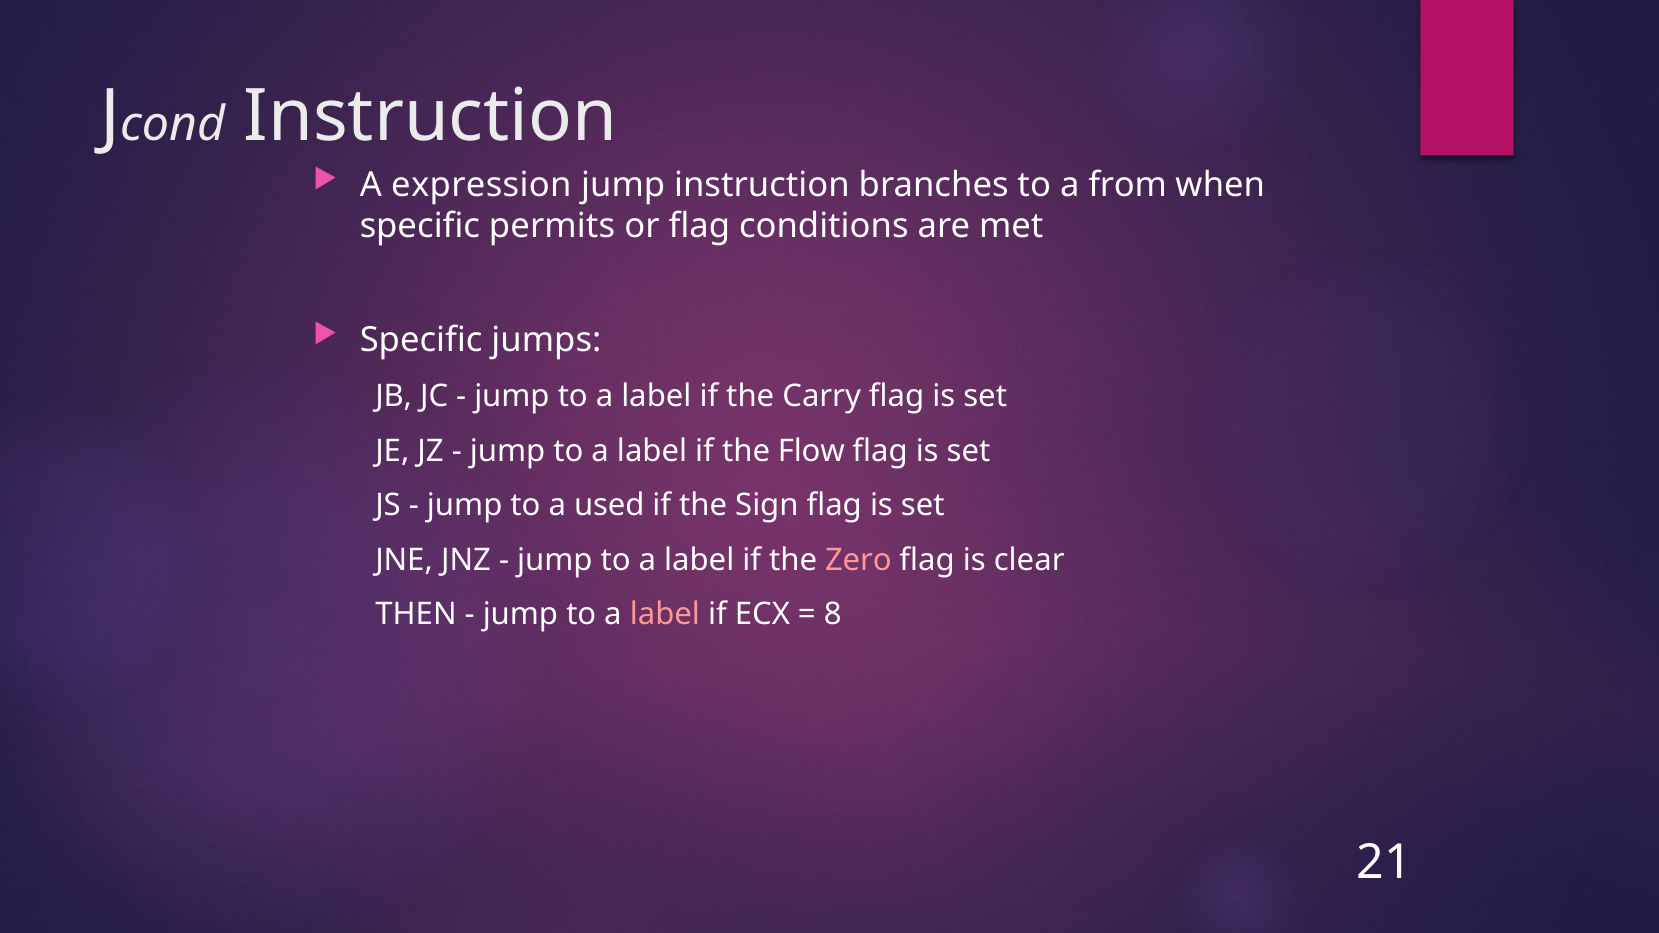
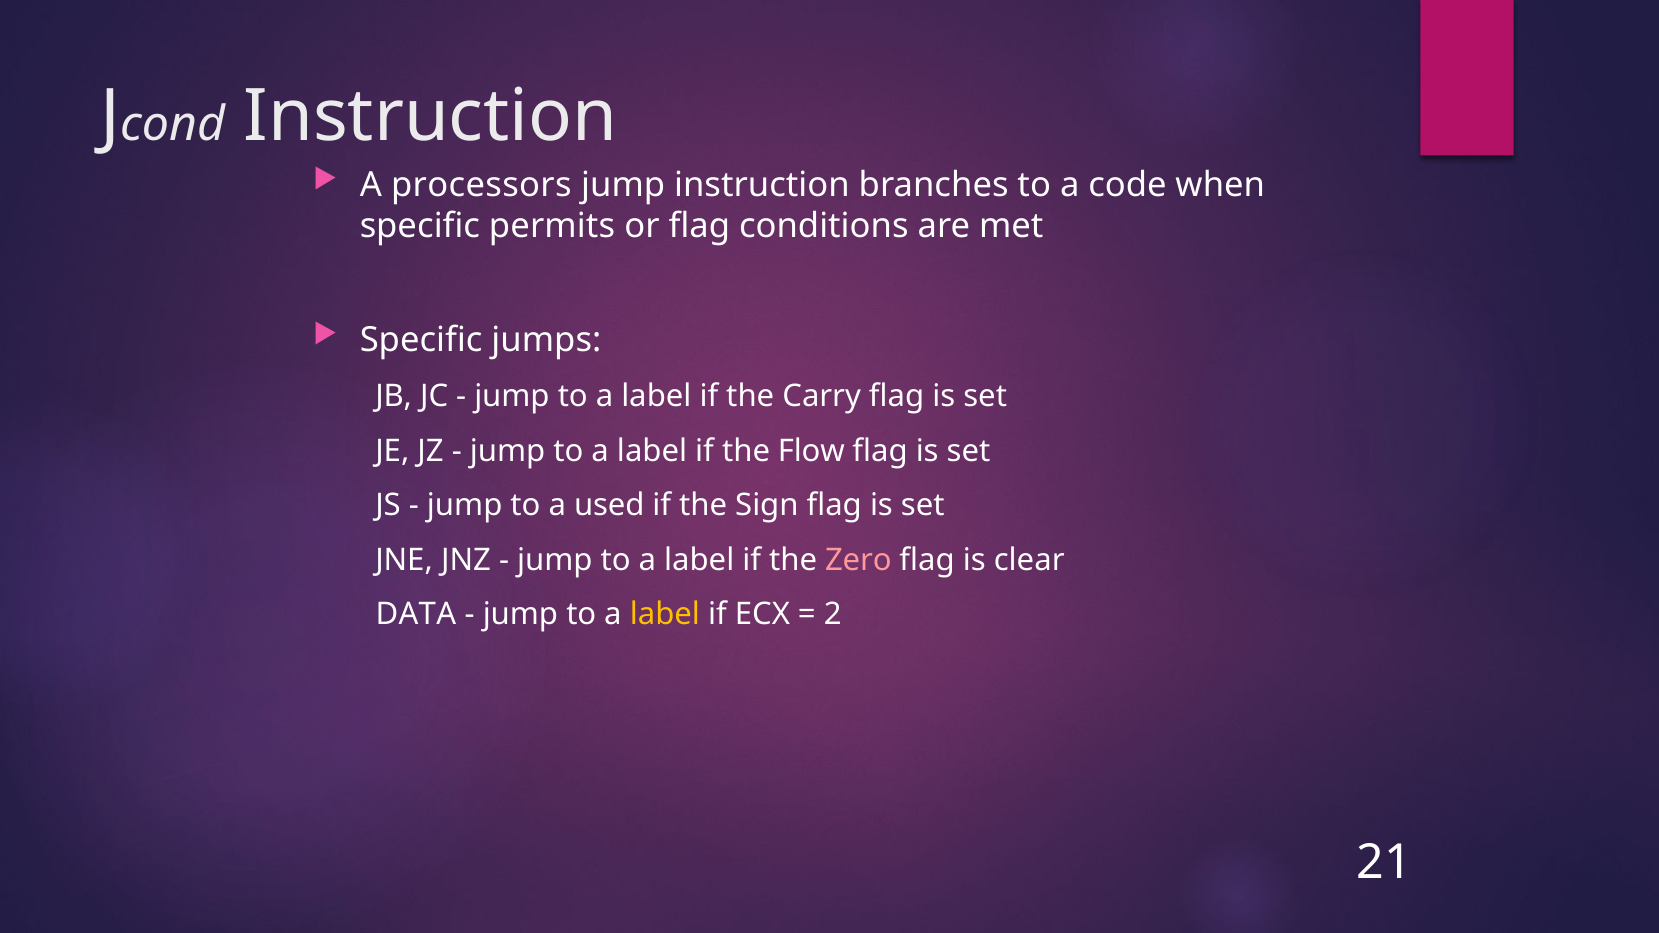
expression: expression -> processors
from: from -> code
THEN: THEN -> DATA
label at (665, 615) colour: pink -> yellow
8: 8 -> 2
